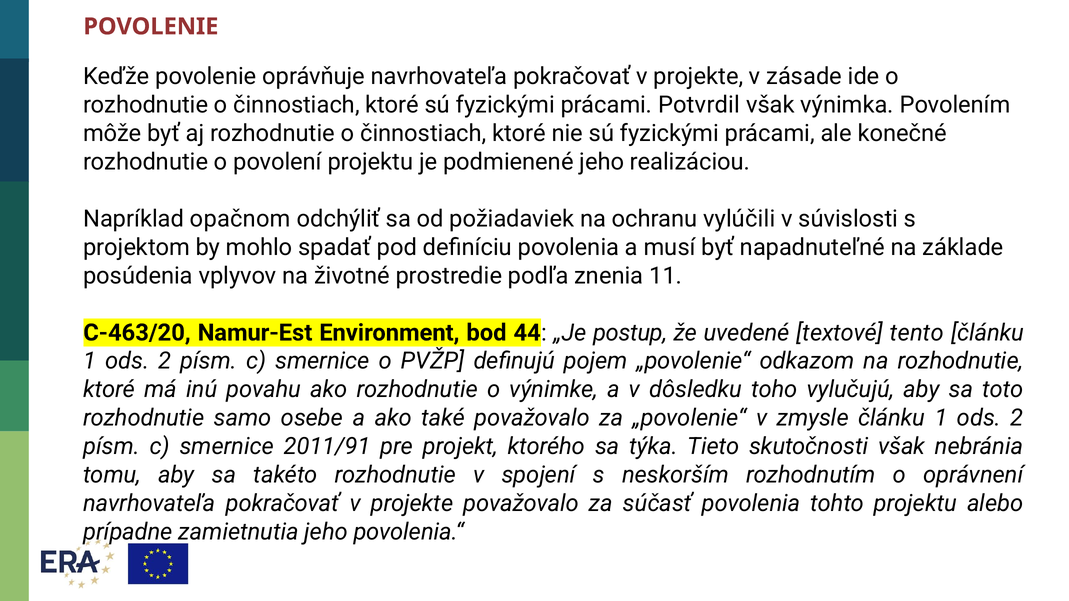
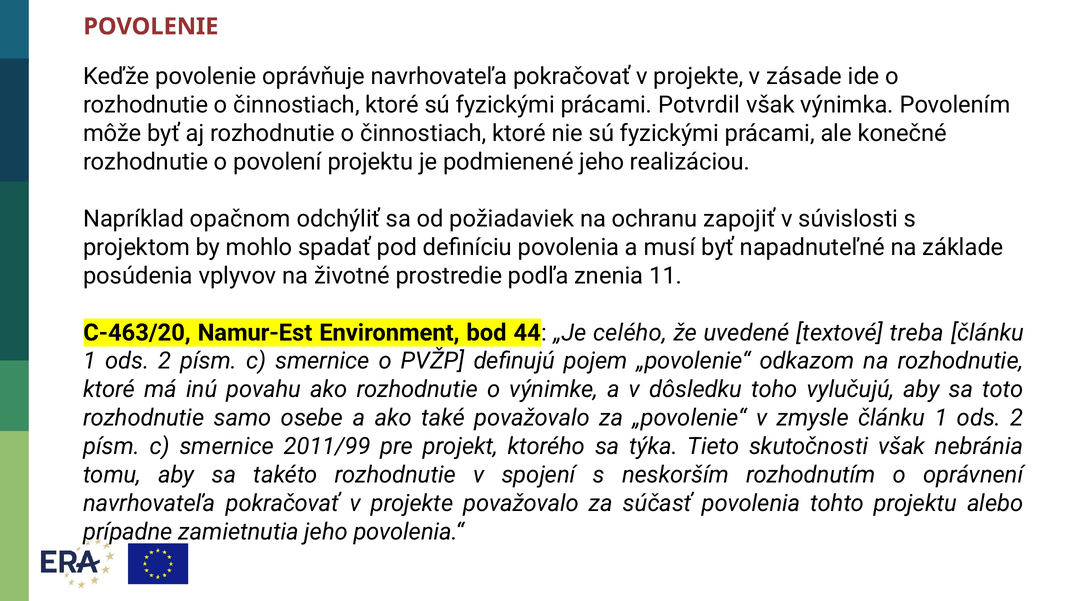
vylúčili: vylúčili -> zapojiť
postup: postup -> celého
tento: tento -> treba
2011/91: 2011/91 -> 2011/99
